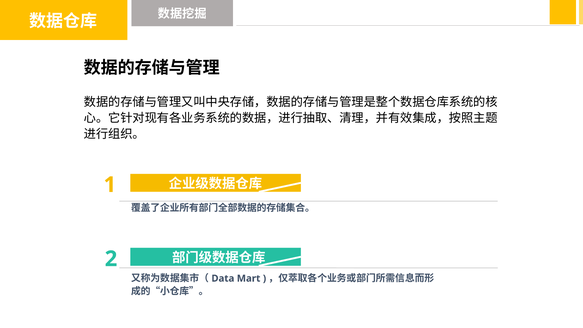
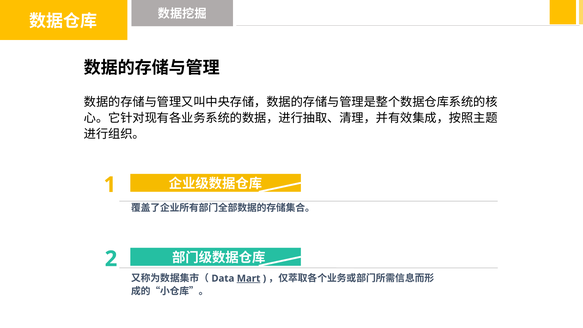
Mart underline: none -> present
